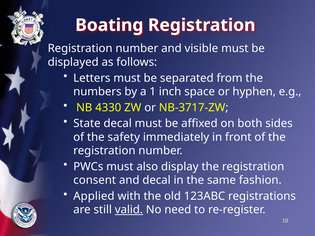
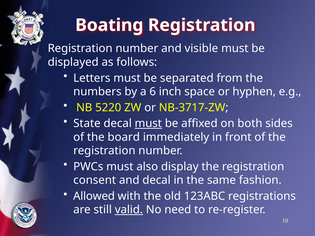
1: 1 -> 6
4330: 4330 -> 5220
must at (148, 124) underline: none -> present
safety: safety -> board
Applied: Applied -> Allowed
